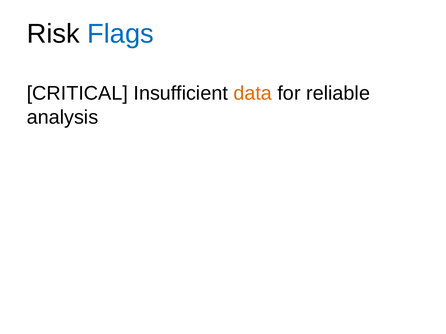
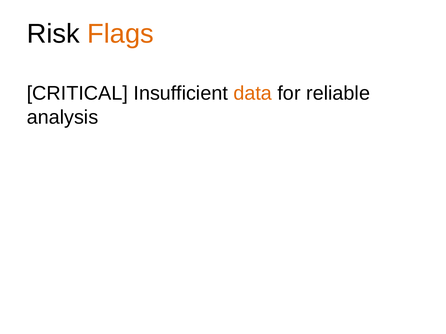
Flags colour: blue -> orange
